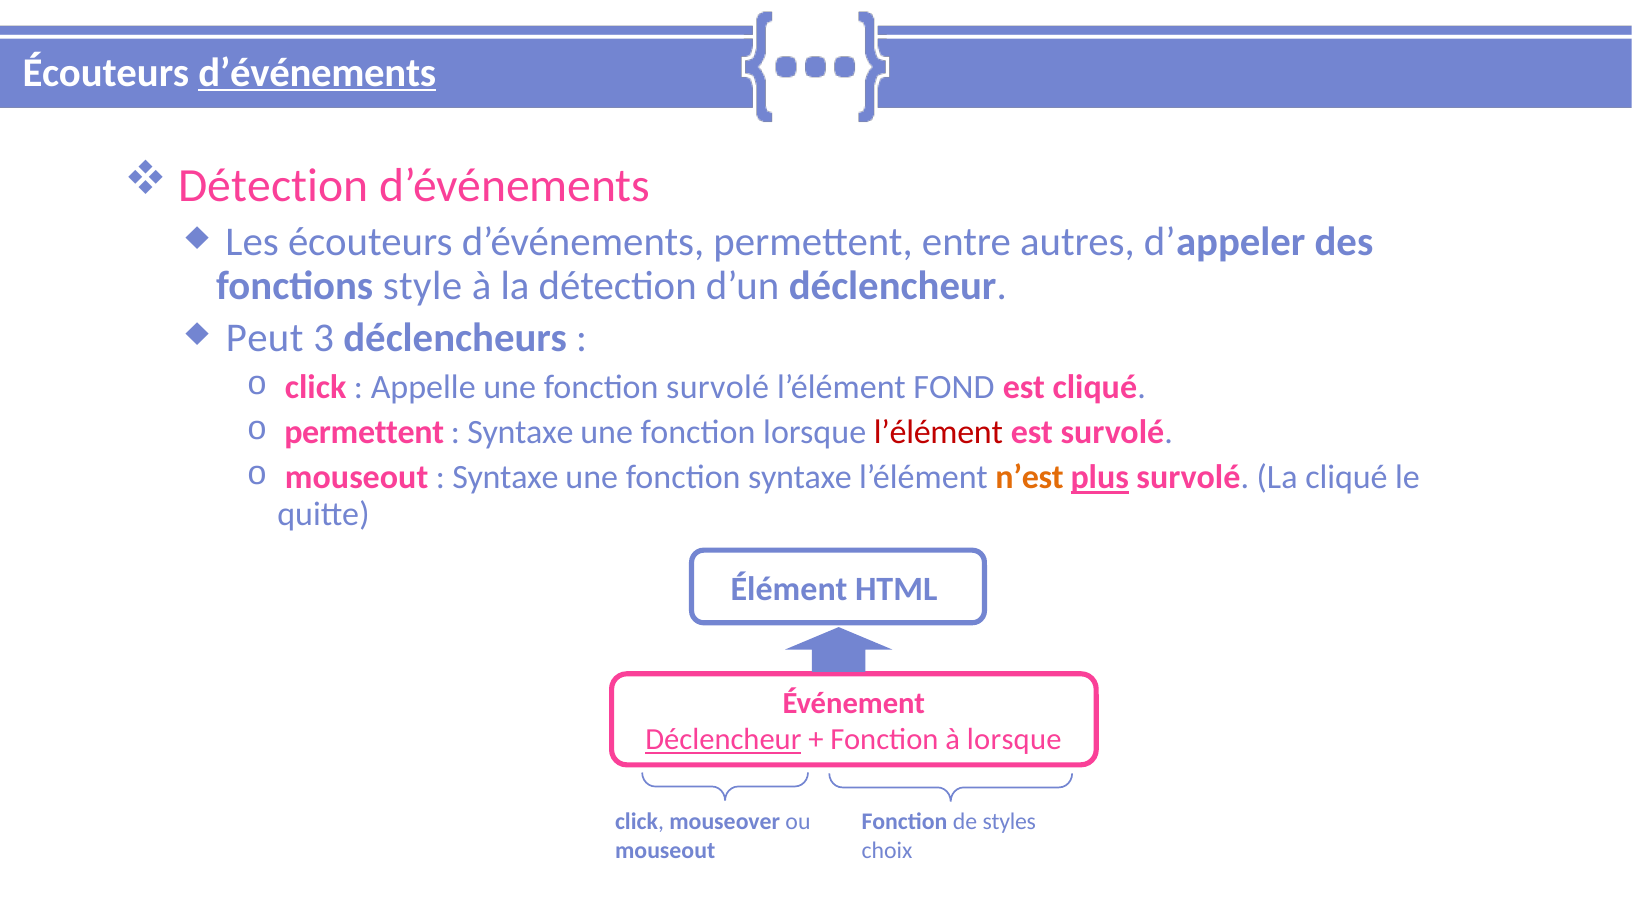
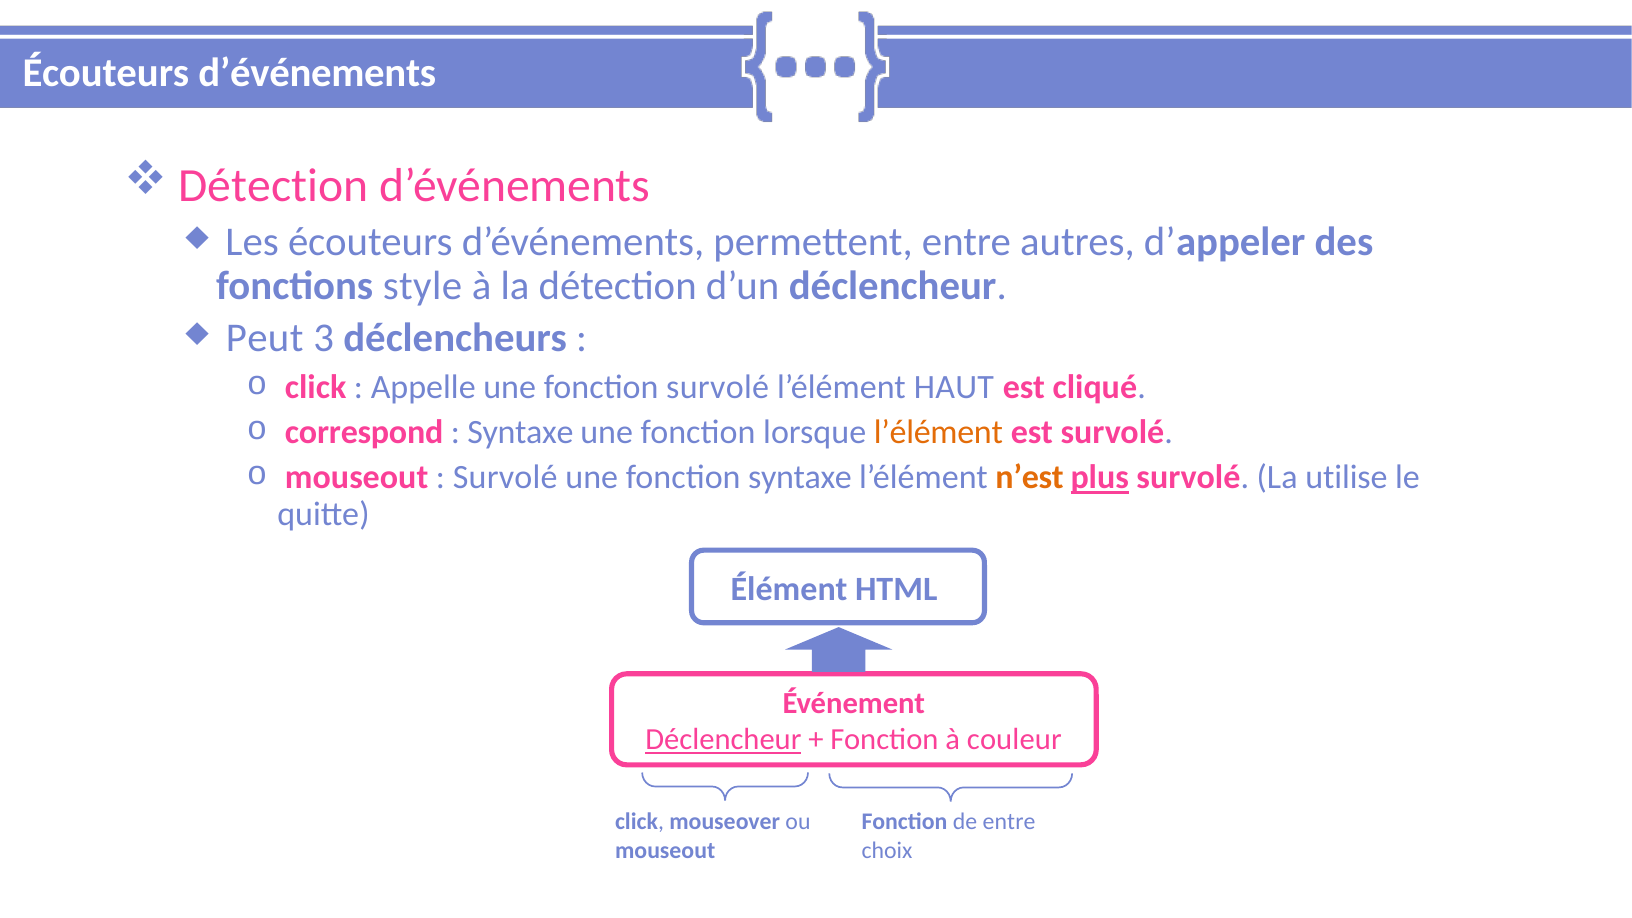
d’événements at (317, 73) underline: present -> none
FOND: FOND -> HAUT
permettent at (364, 432): permettent -> correspond
l’élément at (938, 432) colour: red -> orange
Syntaxe at (505, 478): Syntaxe -> Survolé
La cliqué: cliqué -> utilise
à lorsque: lorsque -> couleur
de styles: styles -> entre
